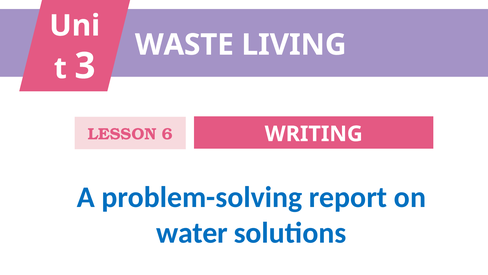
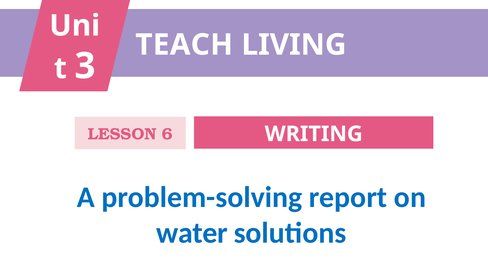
WASTE: WASTE -> TEACH
